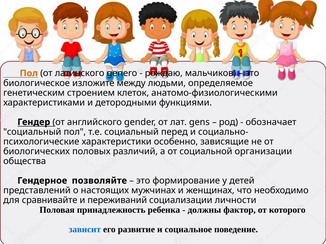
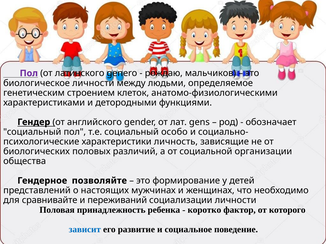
Пол at (29, 73) colour: orange -> purple
биологическое изложите: изложите -> личности
перед: перед -> особо
особенно: особенно -> личность
должны: должны -> коротко
